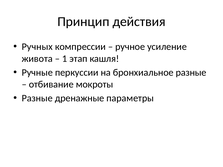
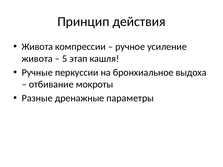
Ручных at (37, 47): Ручных -> Живота
1: 1 -> 5
бронхиальное разные: разные -> выдоха
